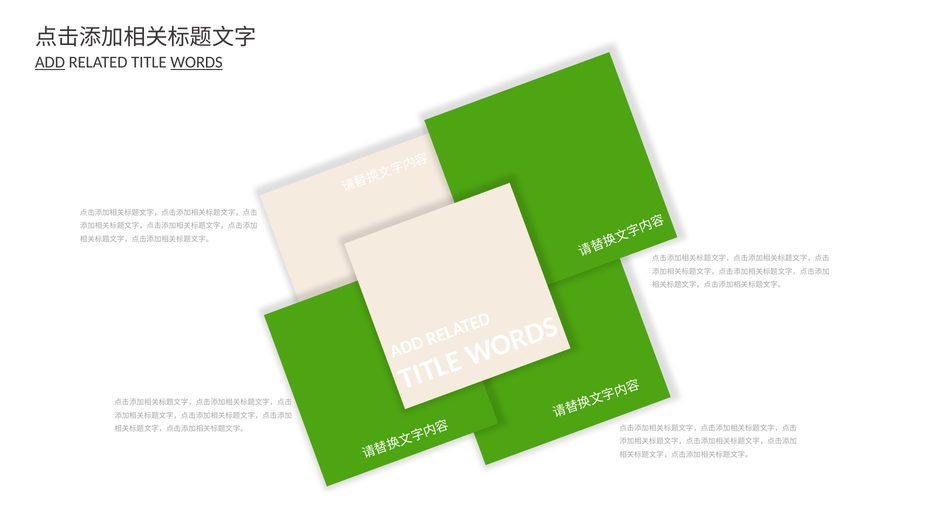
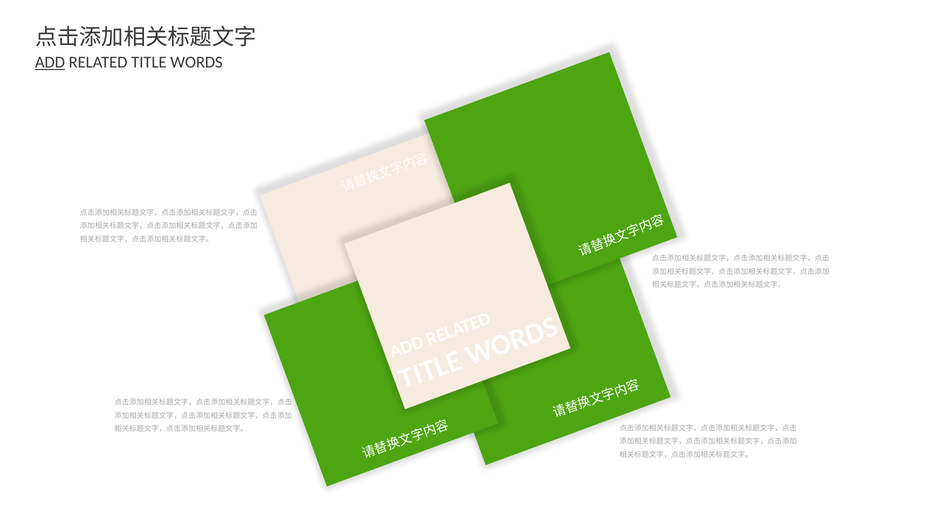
WORDS underline: present -> none
